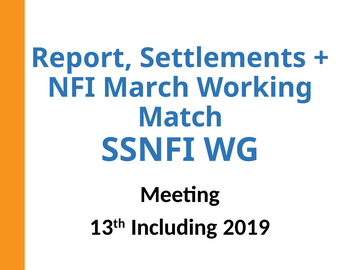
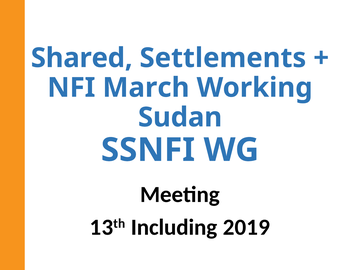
Report: Report -> Shared
Match: Match -> Sudan
